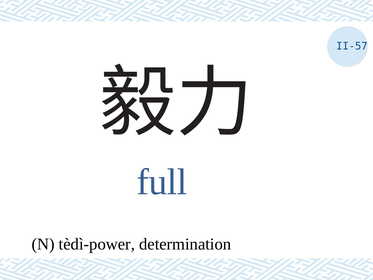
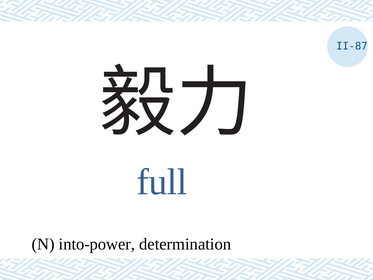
II-57: II-57 -> II-87
tèdì-power: tèdì-power -> into-power
